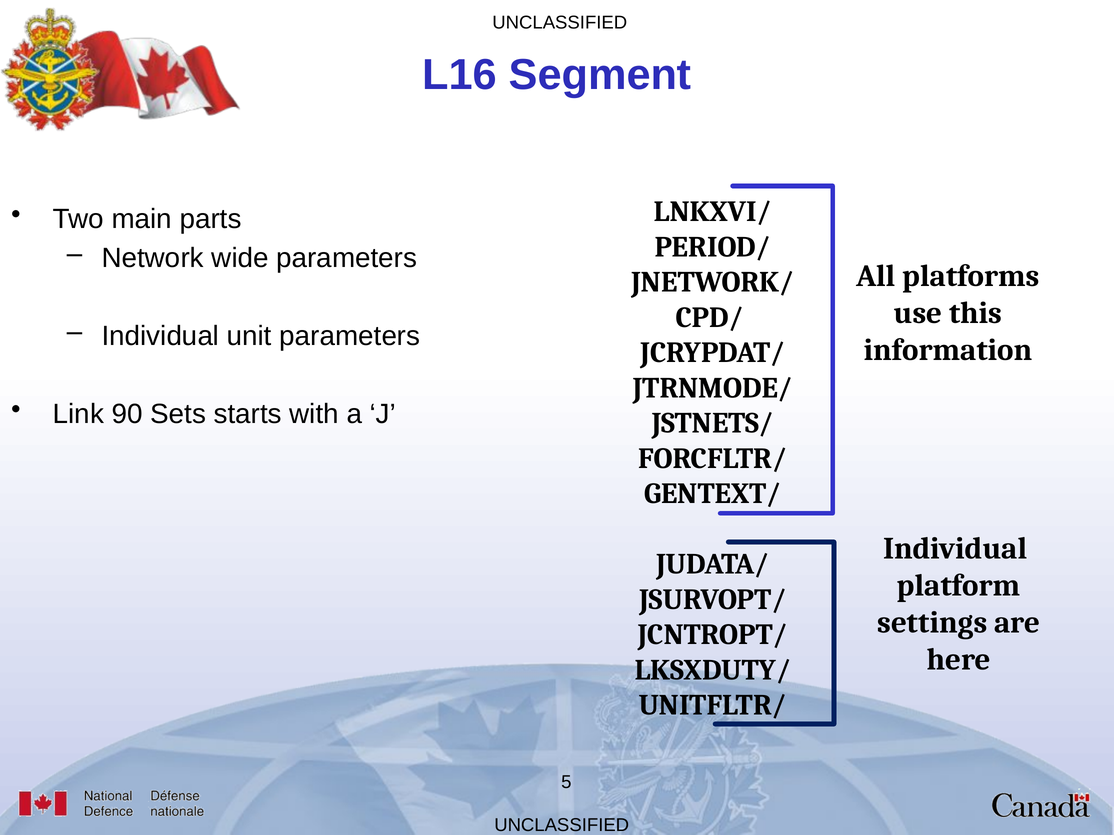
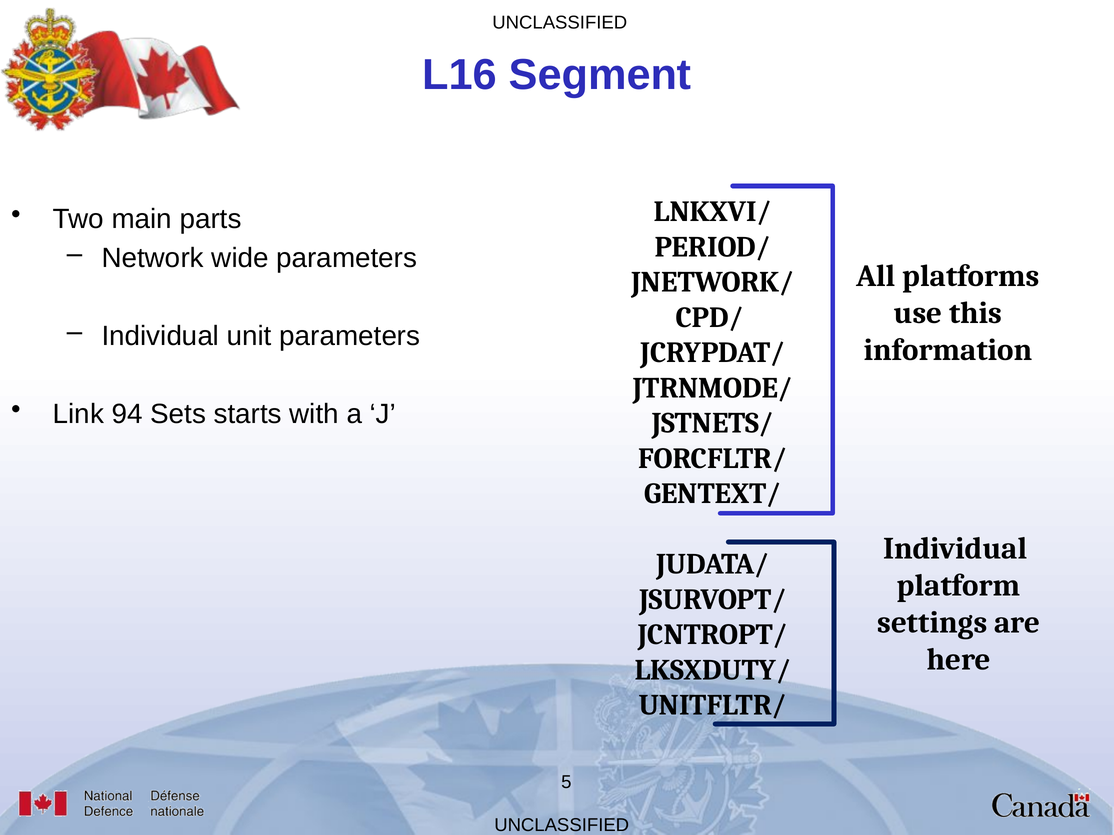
90: 90 -> 94
